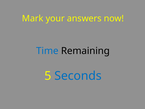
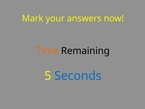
Time colour: blue -> orange
